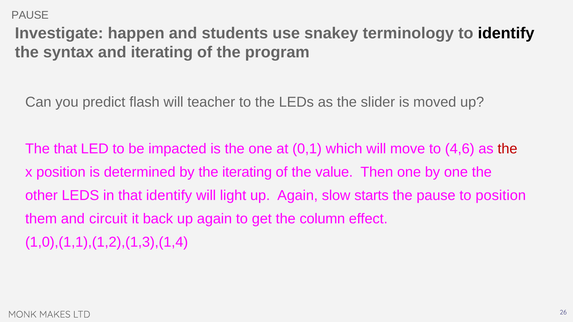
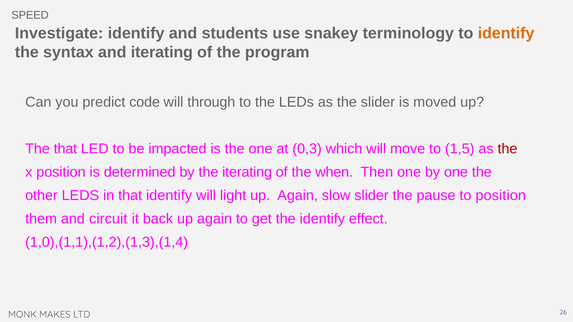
PAUSE at (30, 15): PAUSE -> SPEED
Investigate happen: happen -> identify
identify at (506, 33) colour: black -> orange
flash: flash -> code
teacher: teacher -> through
0,1: 0,1 -> 0,3
4,6: 4,6 -> 1,5
value: value -> when
slow starts: starts -> slider
the column: column -> identify
